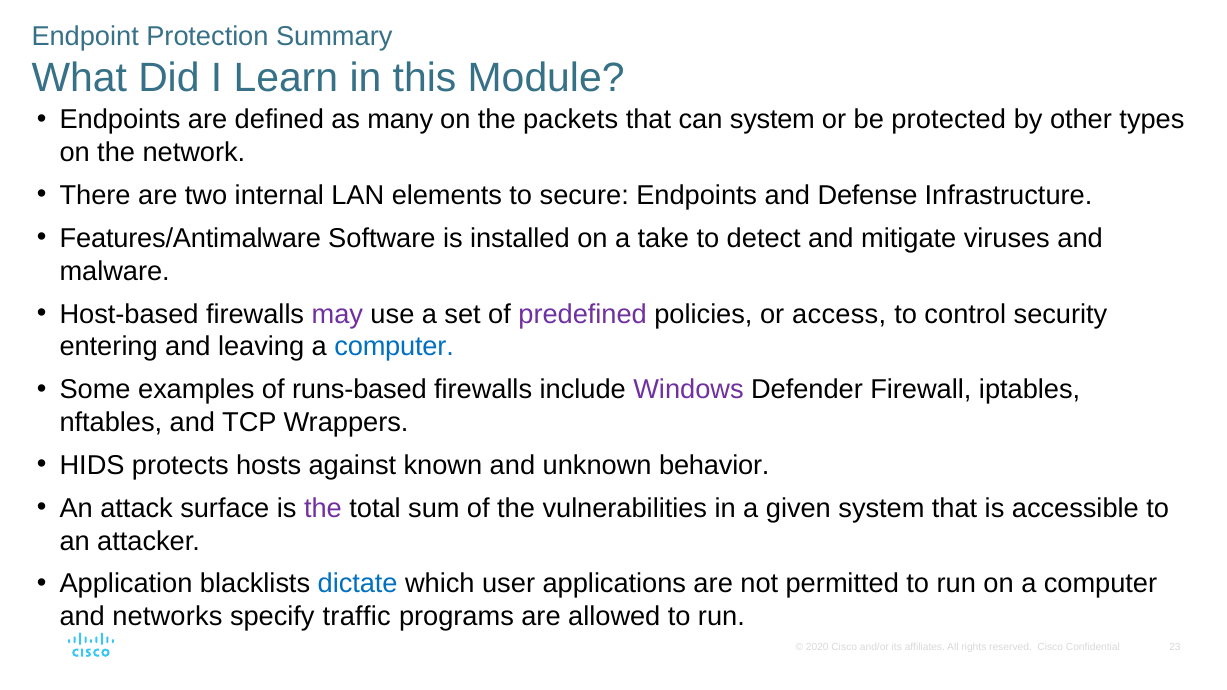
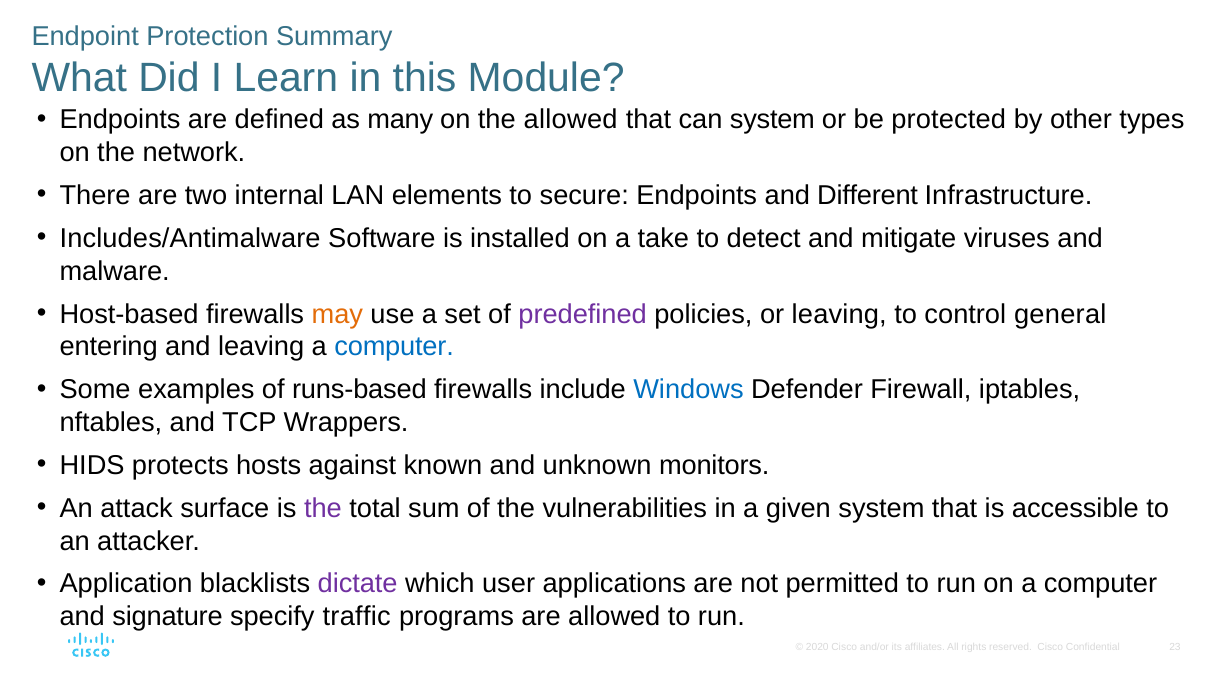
the packets: packets -> allowed
Defense: Defense -> Different
Features/Antimalware: Features/Antimalware -> Includes/Antimalware
may colour: purple -> orange
or access: access -> leaving
security: security -> general
Windows colour: purple -> blue
behavior: behavior -> monitors
dictate colour: blue -> purple
networks: networks -> signature
